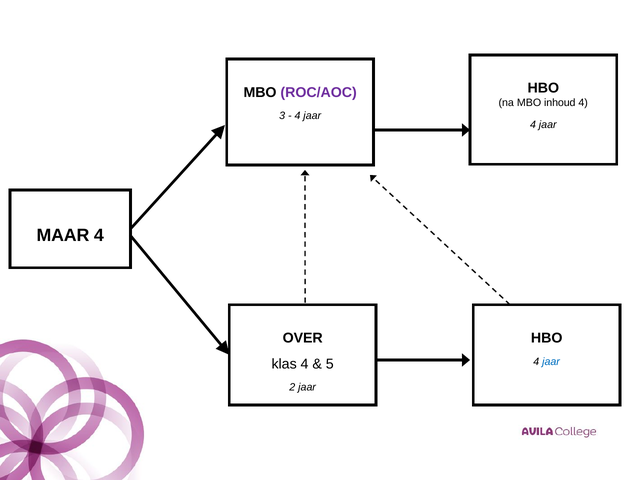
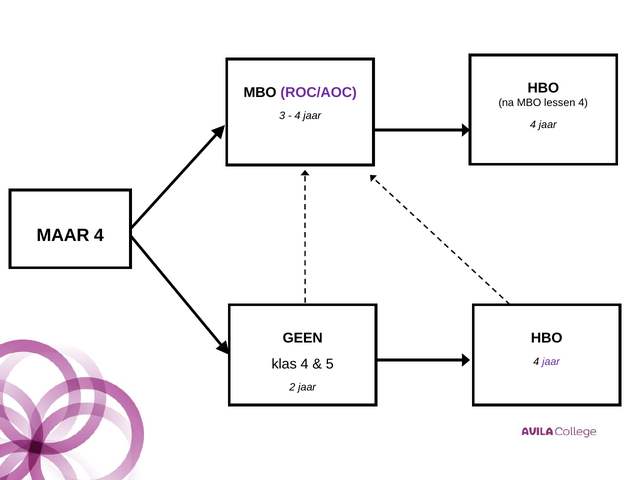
inhoud: inhoud -> lessen
OVER: OVER -> GEEN
jaar at (551, 362) colour: blue -> purple
